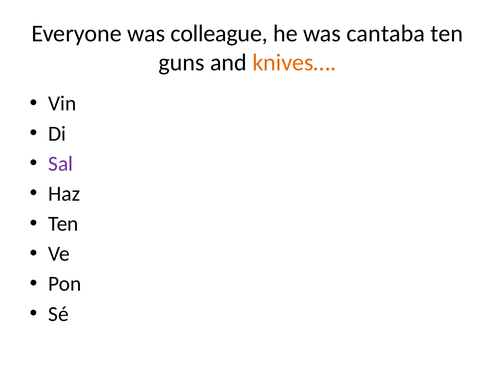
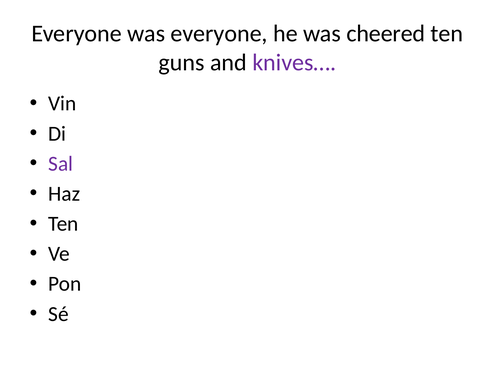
was colleague: colleague -> everyone
cantaba: cantaba -> cheered
knives… colour: orange -> purple
